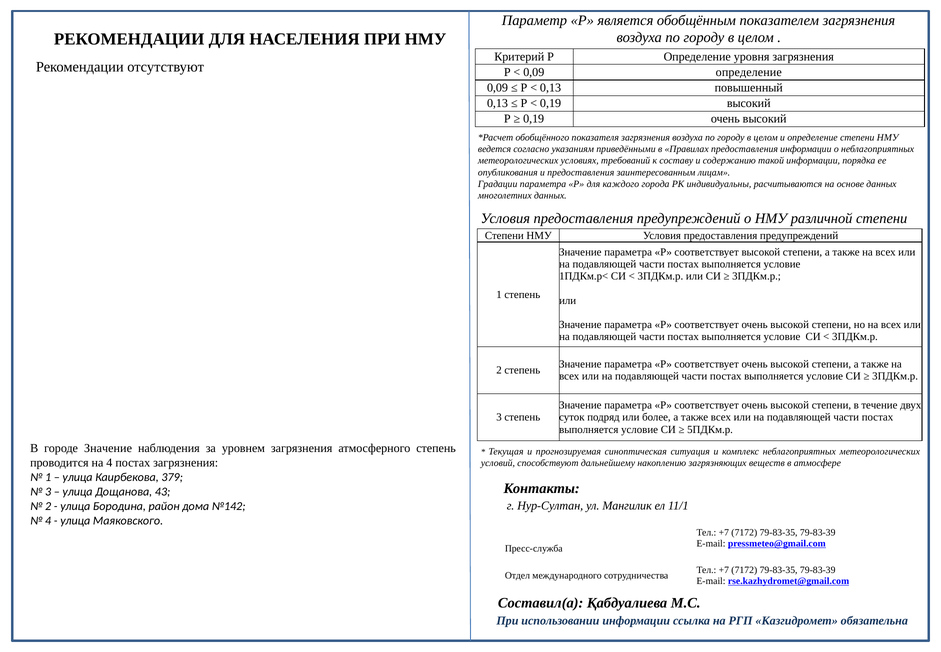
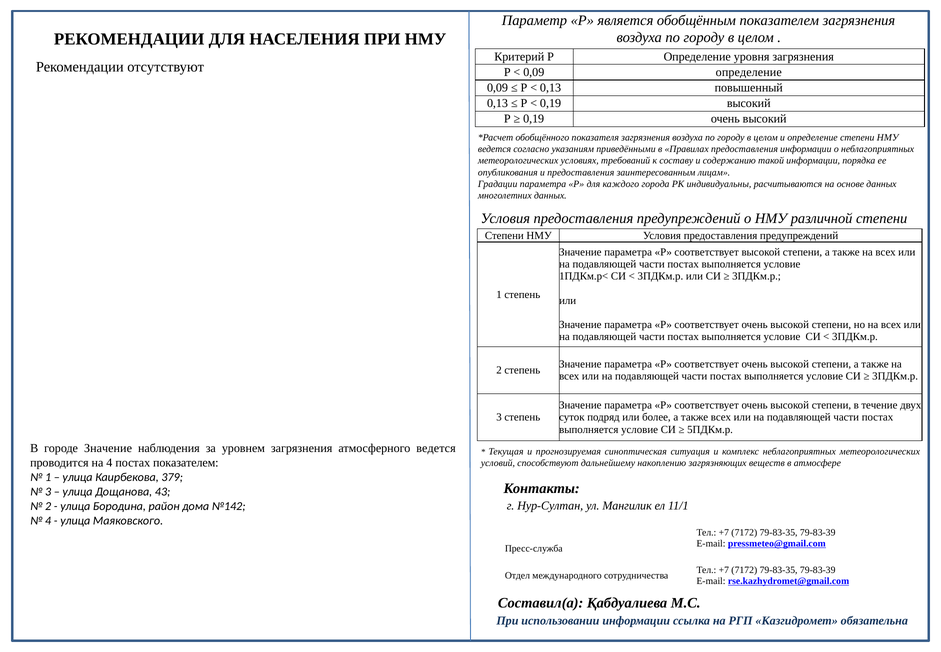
атмосферного степень: степень -> ведется
постах загрязнения: загрязнения -> показателем
